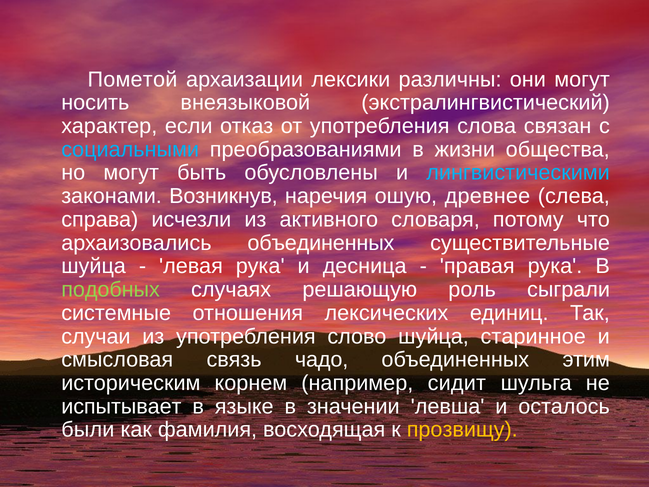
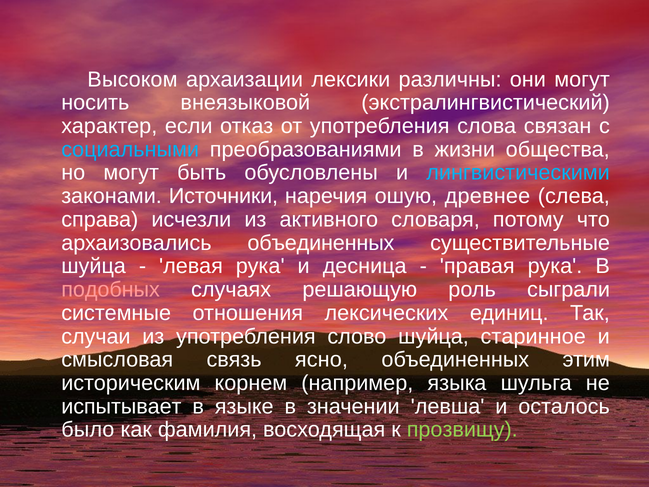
Пометой: Пометой -> Высоком
Возникнув: Возникнув -> Источники
подобных colour: light green -> pink
чадо: чадо -> ясно
сидит: сидит -> языка
были: были -> было
прозвищу colour: yellow -> light green
